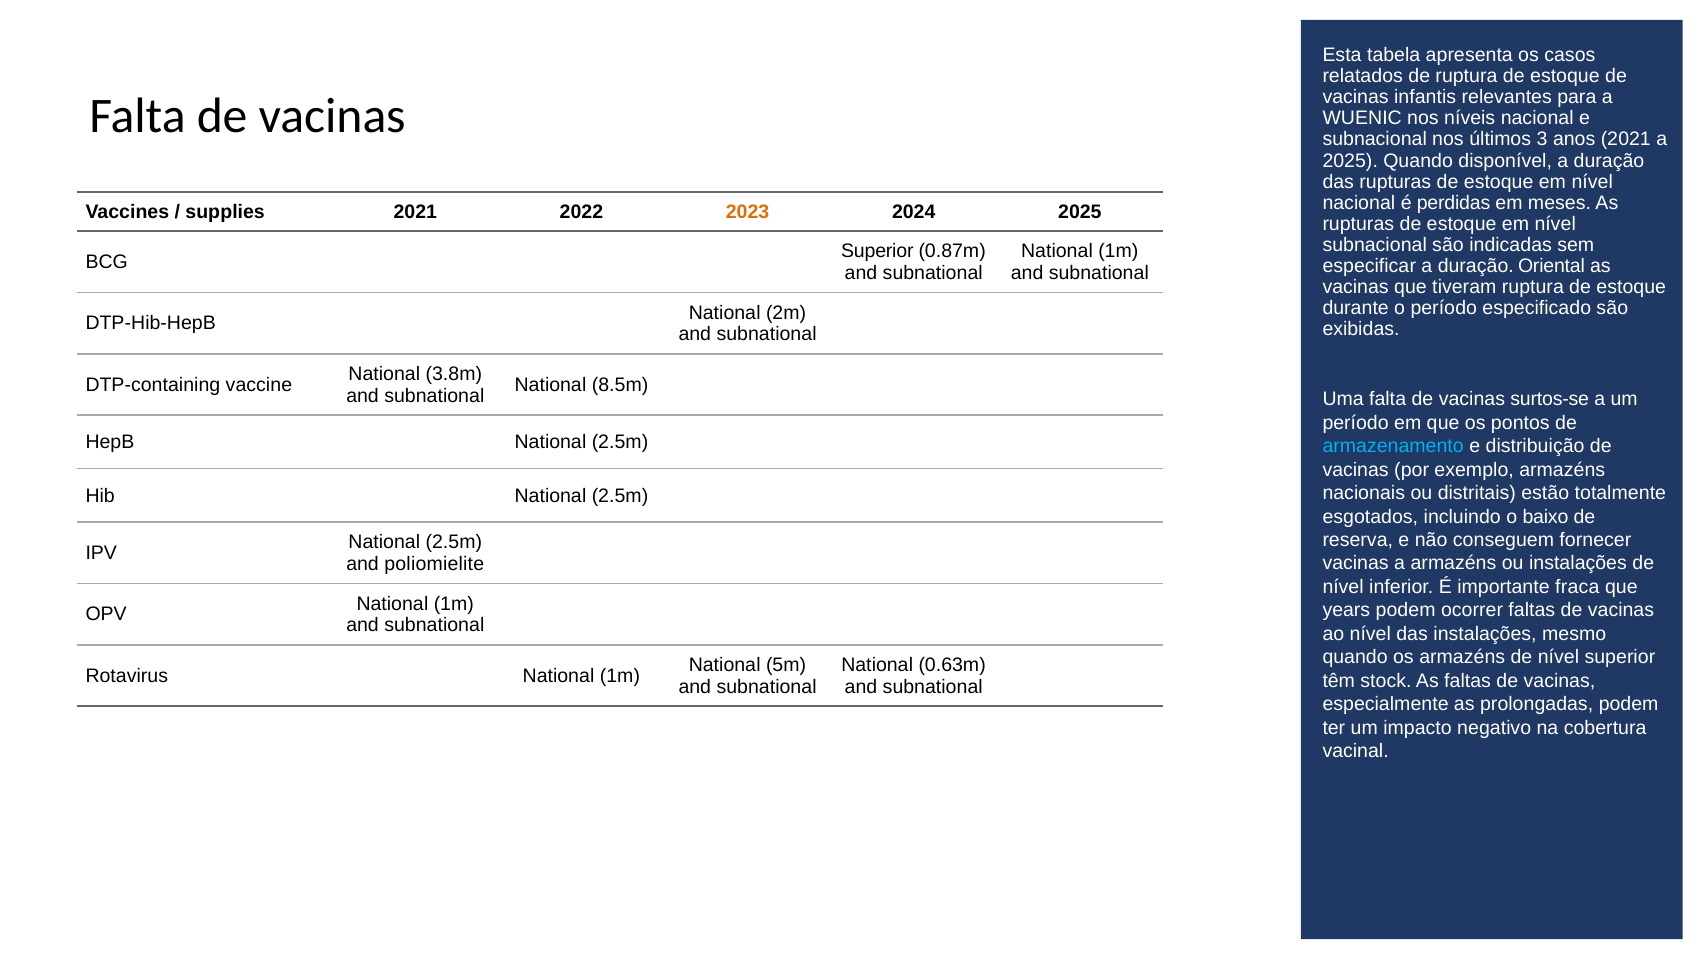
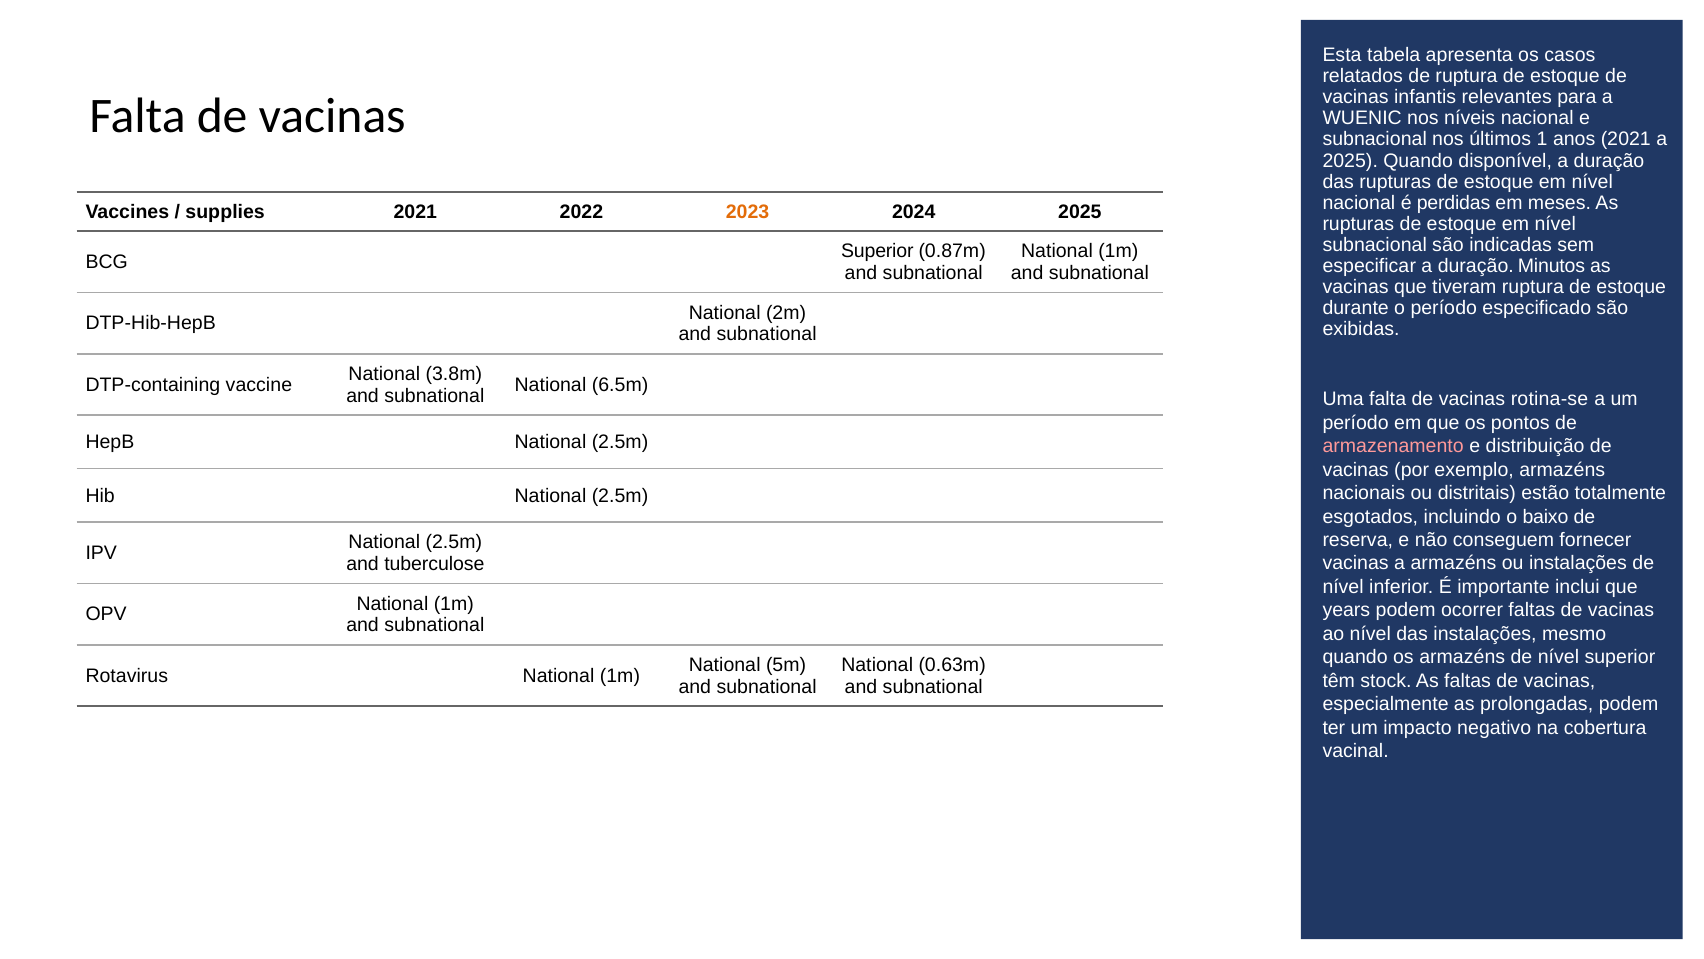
3: 3 -> 1
Oriental: Oriental -> Minutos
8.5m: 8.5m -> 6.5m
surtos-se: surtos-se -> rotina-se
armazenamento colour: light blue -> pink
poliomielite: poliomielite -> tuberculose
fraca: fraca -> inclui
